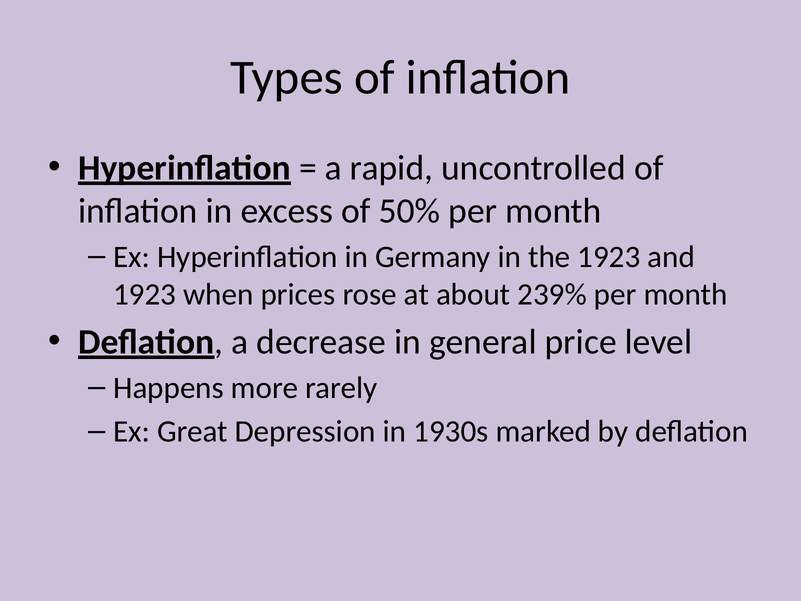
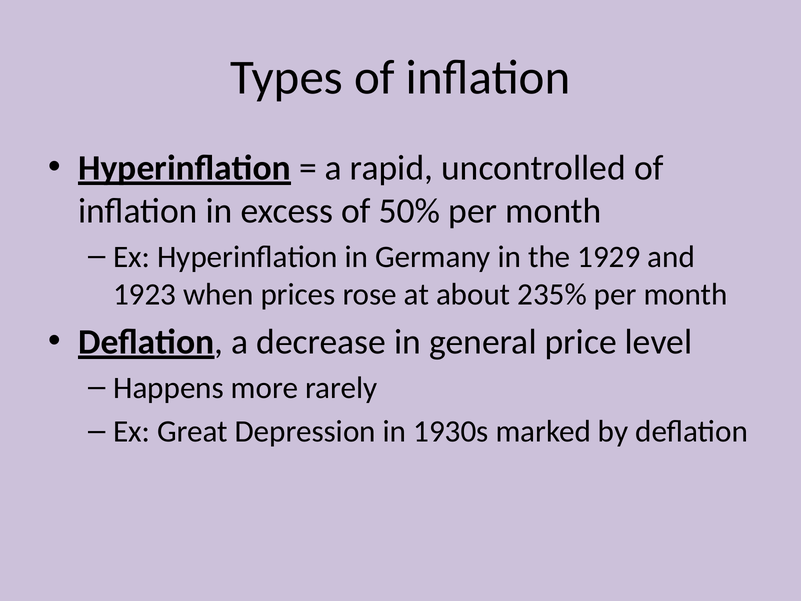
the 1923: 1923 -> 1929
239%: 239% -> 235%
